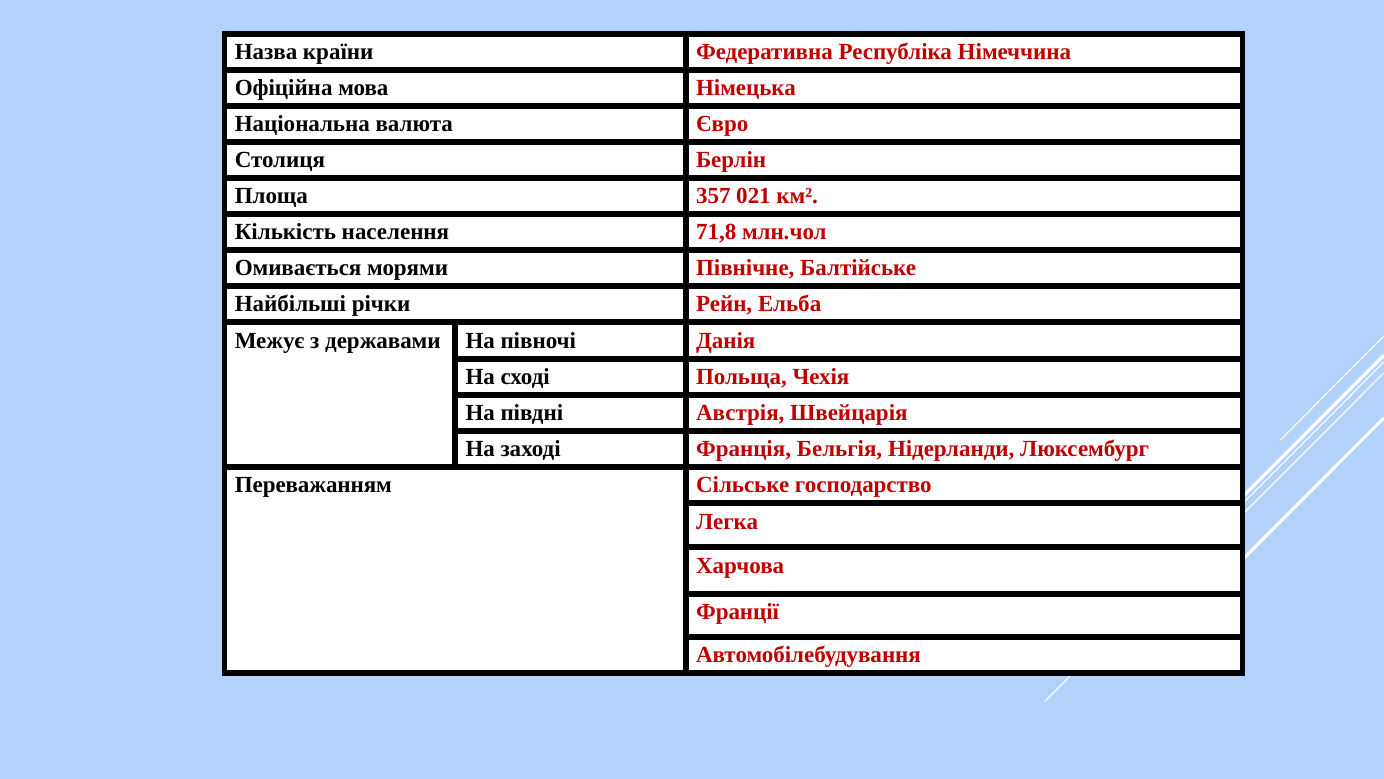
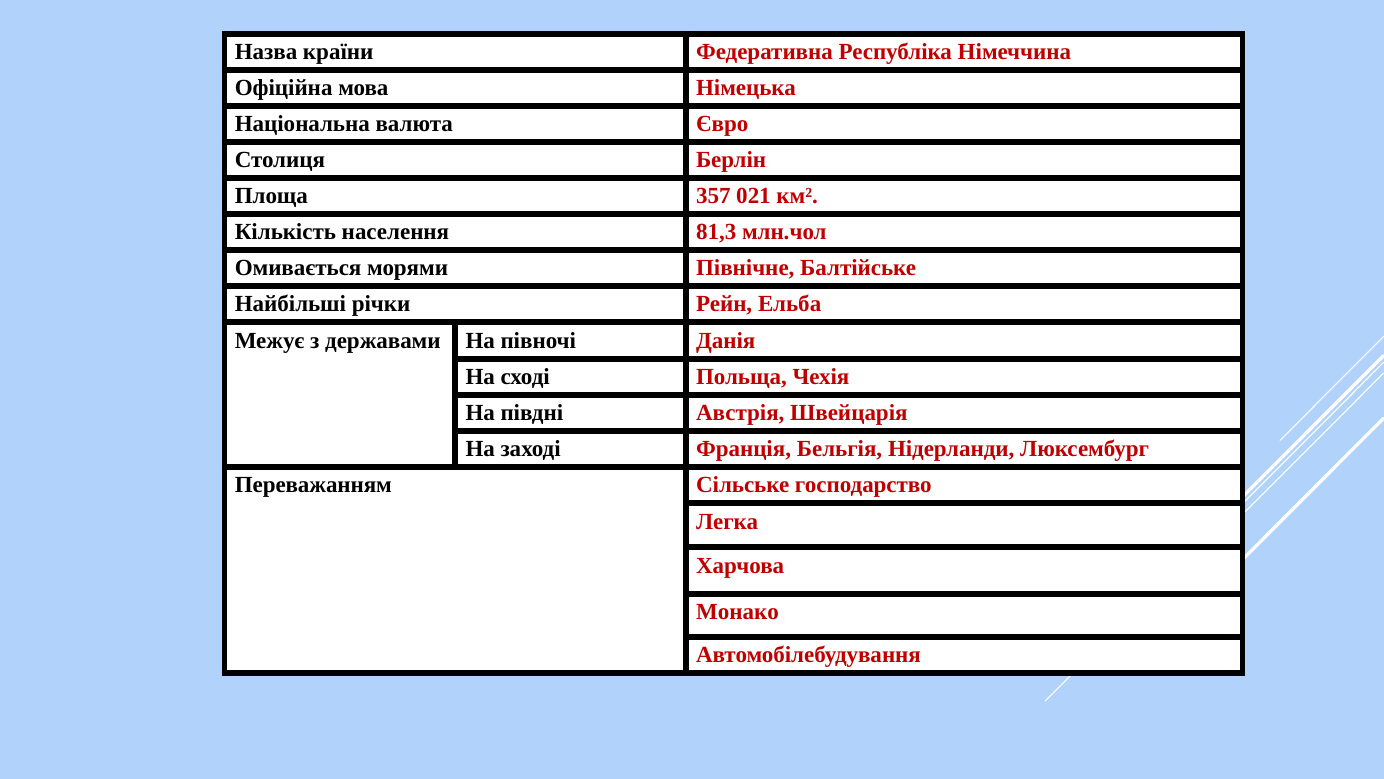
71,8: 71,8 -> 81,3
Франції: Франції -> Монако
